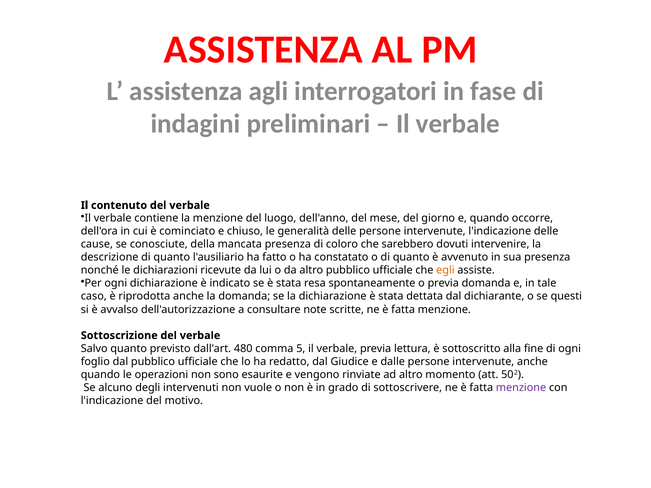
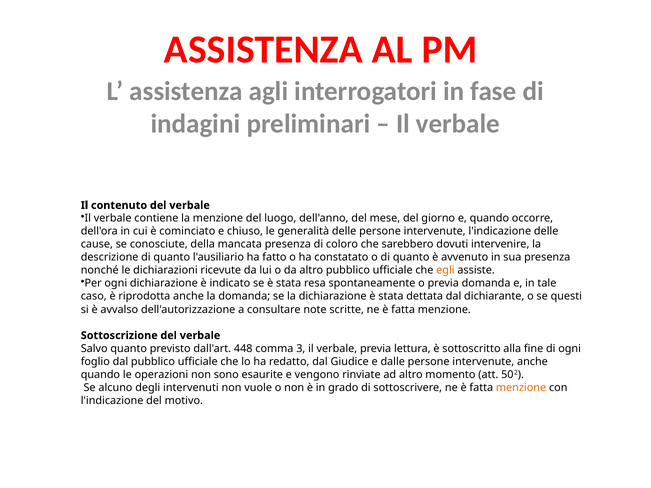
480: 480 -> 448
5: 5 -> 3
menzione at (521, 388) colour: purple -> orange
